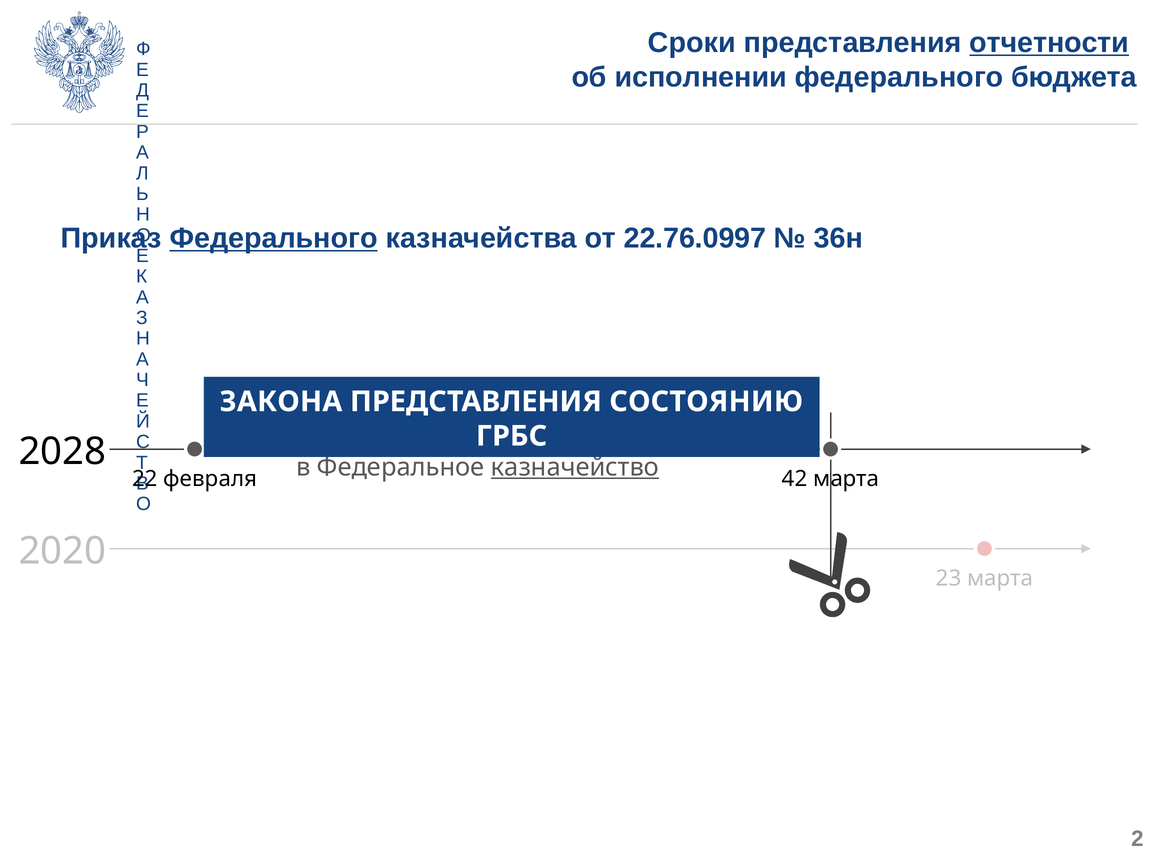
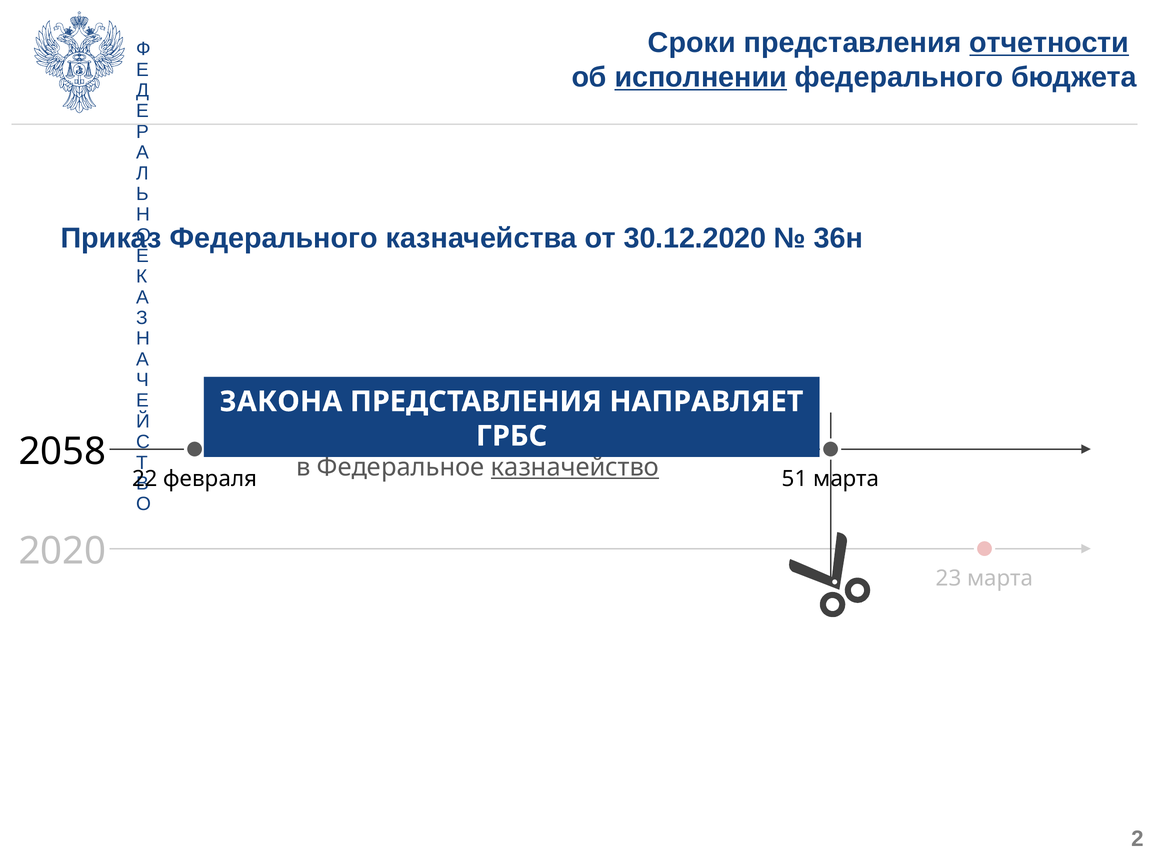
исполнении underline: none -> present
Федерального at (274, 238) underline: present -> none
22.76.0997: 22.76.0997 -> 30.12.2020
СОСТОЯНИЮ: СОСТОЯНИЮ -> НАПРАВЛЯЕТ
2028: 2028 -> 2058
42: 42 -> 51
